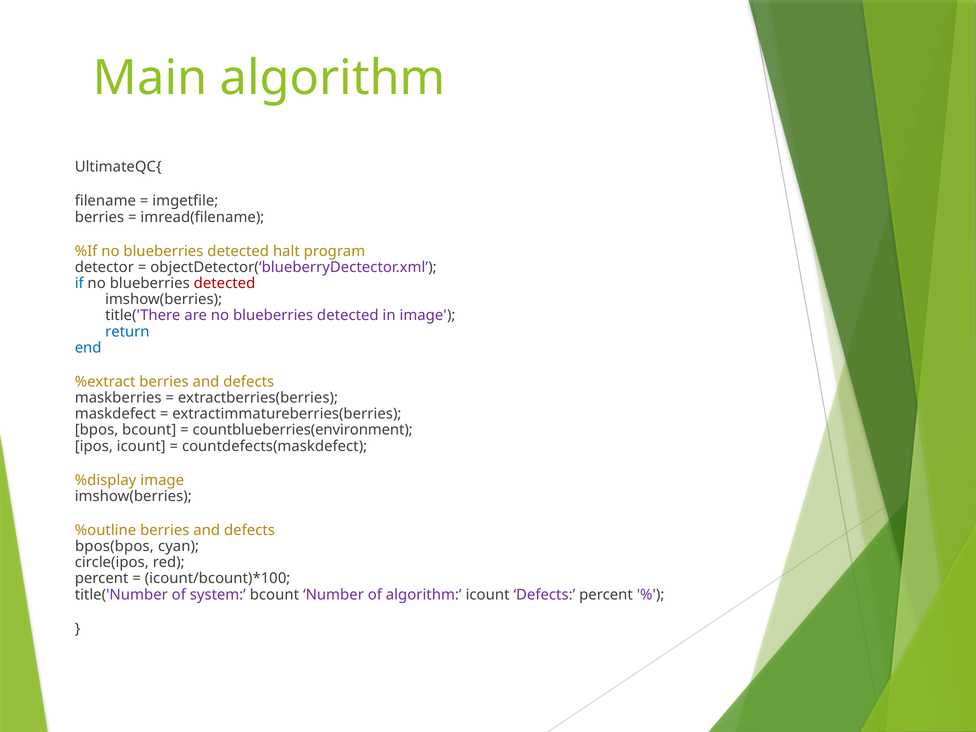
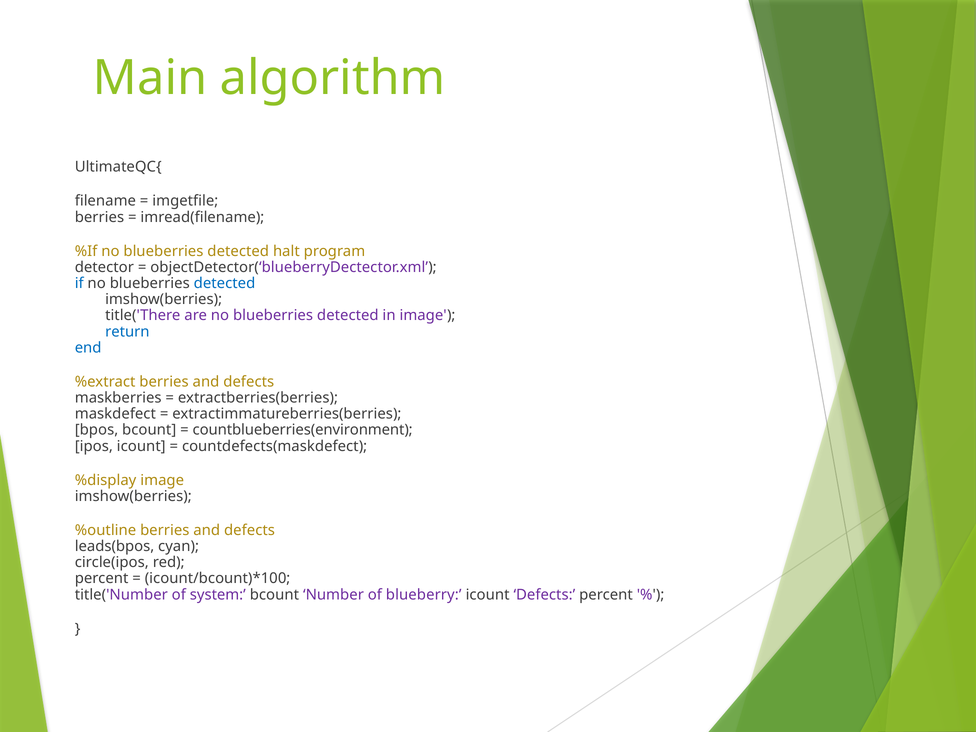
detected at (225, 283) colour: red -> blue
bpos(bpos: bpos(bpos -> leads(bpos
of algorithm: algorithm -> blueberry
